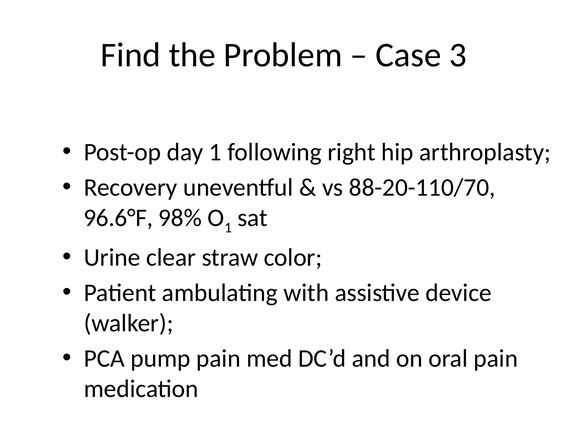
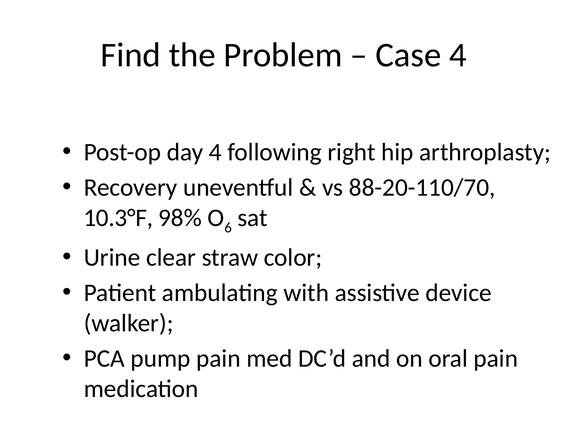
Case 3: 3 -> 4
day 1: 1 -> 4
96.6°F: 96.6°F -> 10.3°F
1 at (228, 228): 1 -> 6
